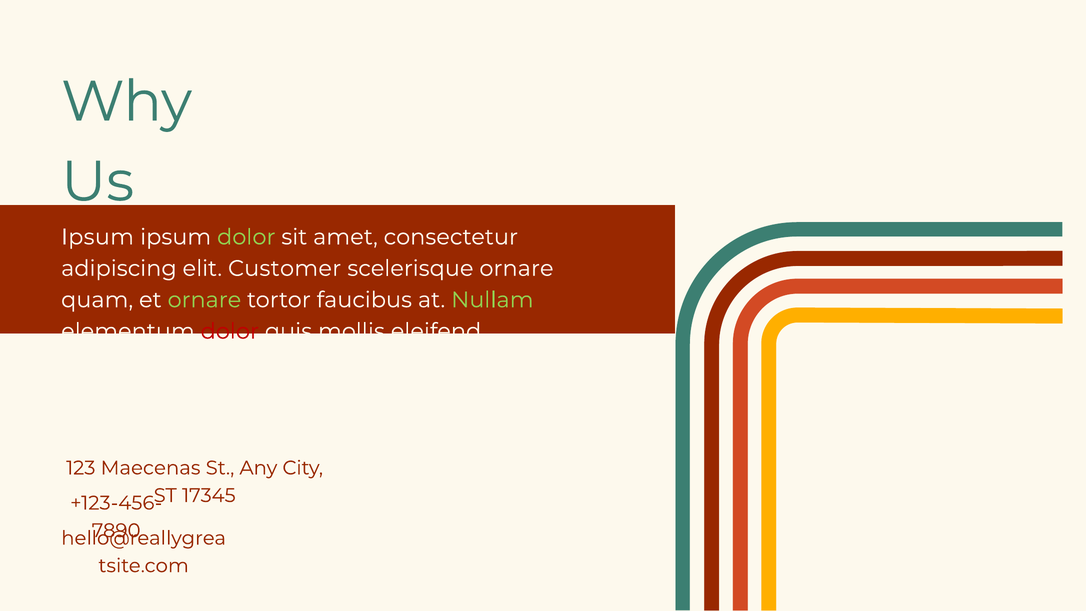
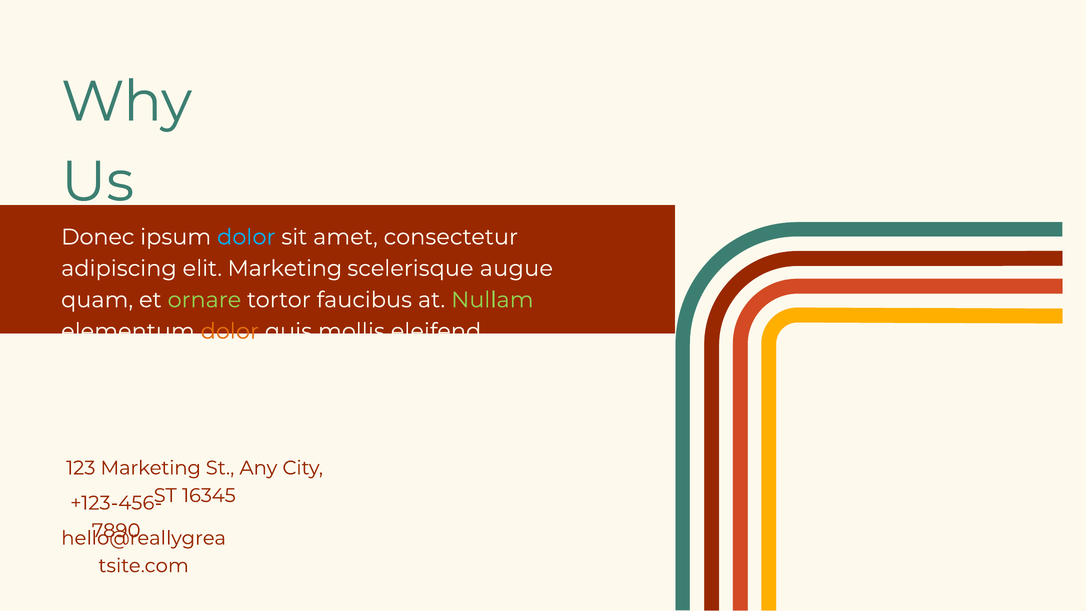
Ipsum at (98, 237): Ipsum -> Donec
dolor at (246, 237) colour: light green -> light blue
elit Customer: Customer -> Marketing
scelerisque ornare: ornare -> augue
dolor at (230, 331) colour: red -> orange
123 Maecenas: Maecenas -> Marketing
17345: 17345 -> 16345
